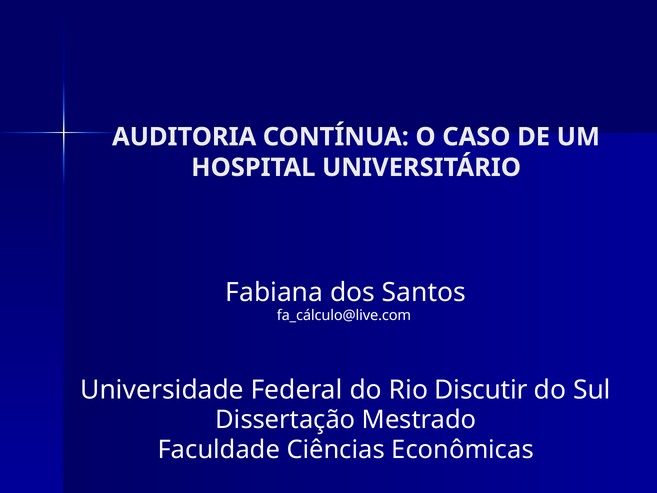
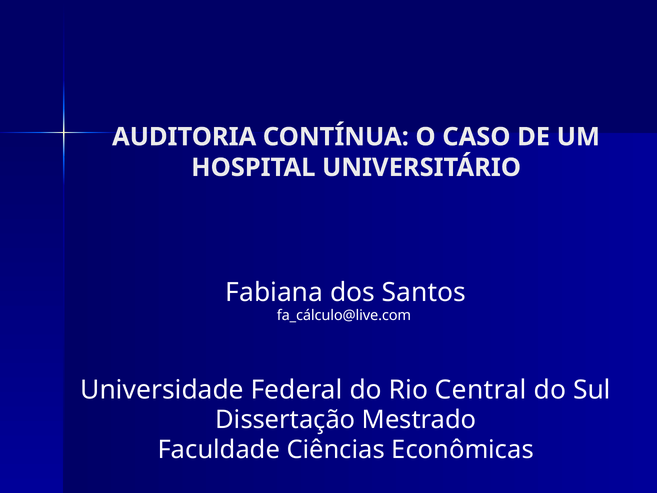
Discutir: Discutir -> Central
